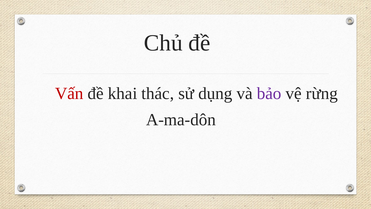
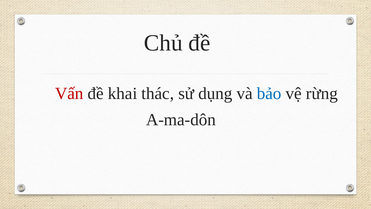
bảo colour: purple -> blue
